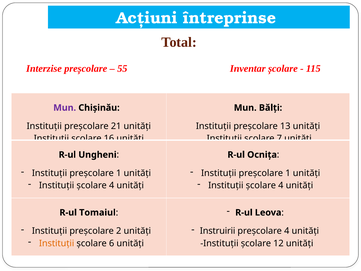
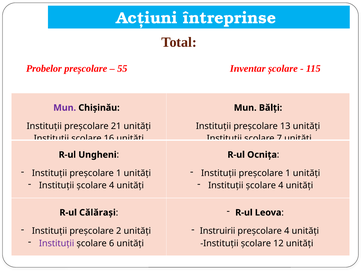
Interzise: Interzise -> Probelor
Tomaiul: Tomaiul -> Călărași
Instituții at (57, 243) colour: orange -> purple
